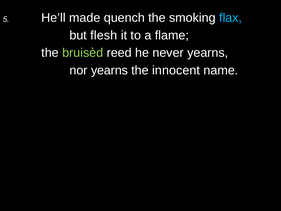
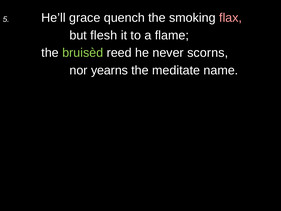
made: made -> grace
flax colour: light blue -> pink
never yearns: yearns -> scorns
innocent: innocent -> meditate
